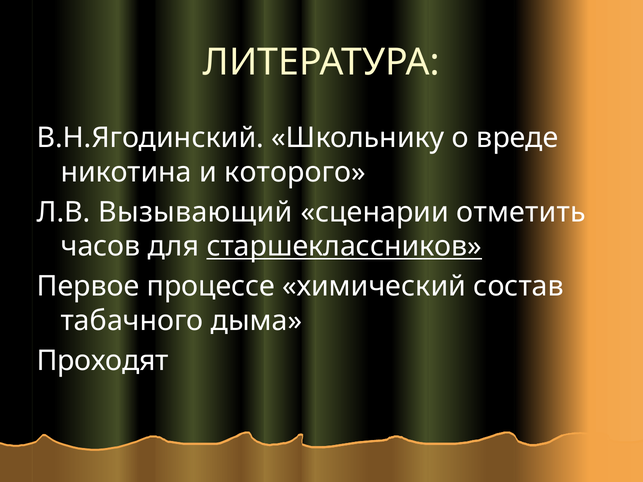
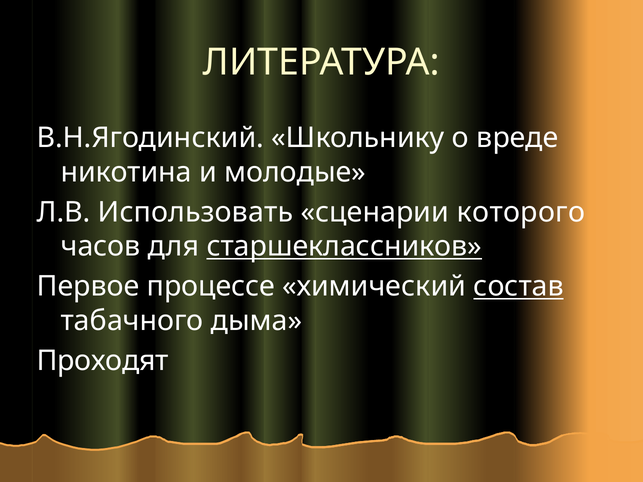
которого: которого -> молодые
Вызывающий: Вызывающий -> Использовать
отметить: отметить -> которого
состав underline: none -> present
